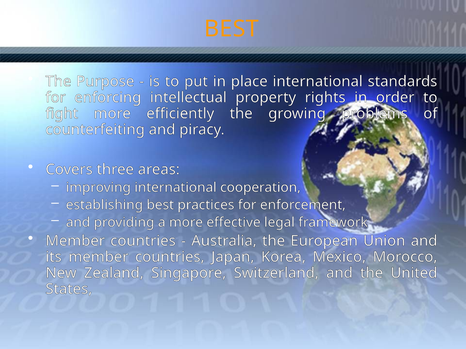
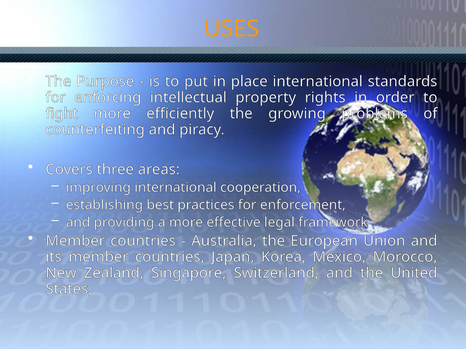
BEST at (231, 29): BEST -> USES
